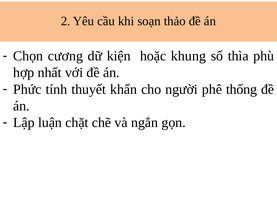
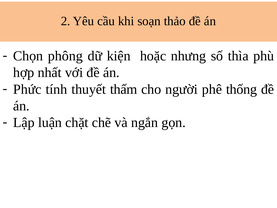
cương: cương -> phông
khung: khung -> nhưng
khẩn: khẩn -> thấm
